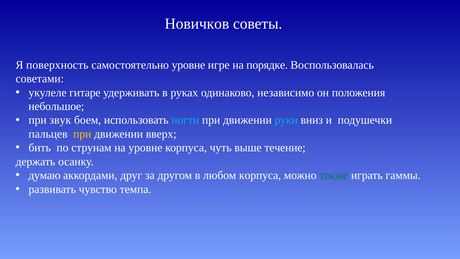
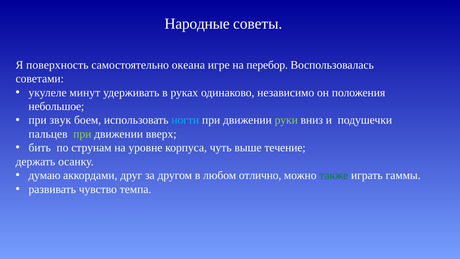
Новичков: Новичков -> Народные
самостоятельно уровне: уровне -> океана
порядке: порядке -> перебор
гитаре: гитаре -> минут
руки colour: light blue -> light green
при at (82, 134) colour: yellow -> light green
любом корпуса: корпуса -> отлично
